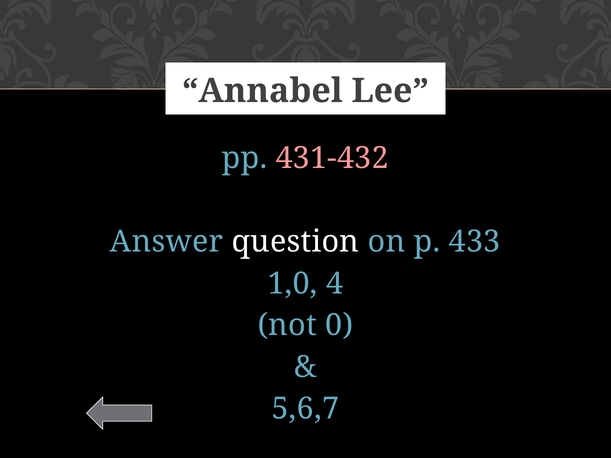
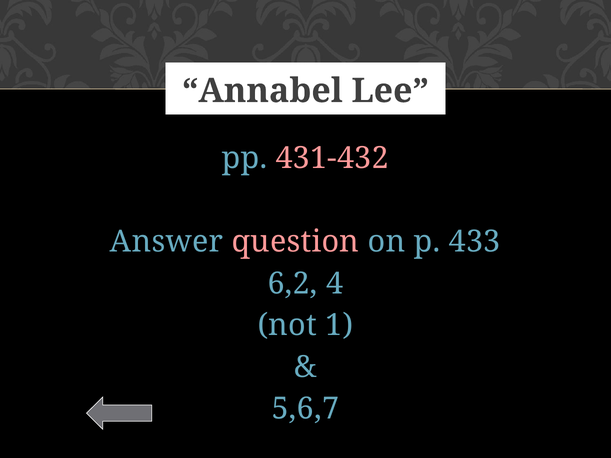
question colour: white -> pink
1,0: 1,0 -> 6,2
0: 0 -> 1
